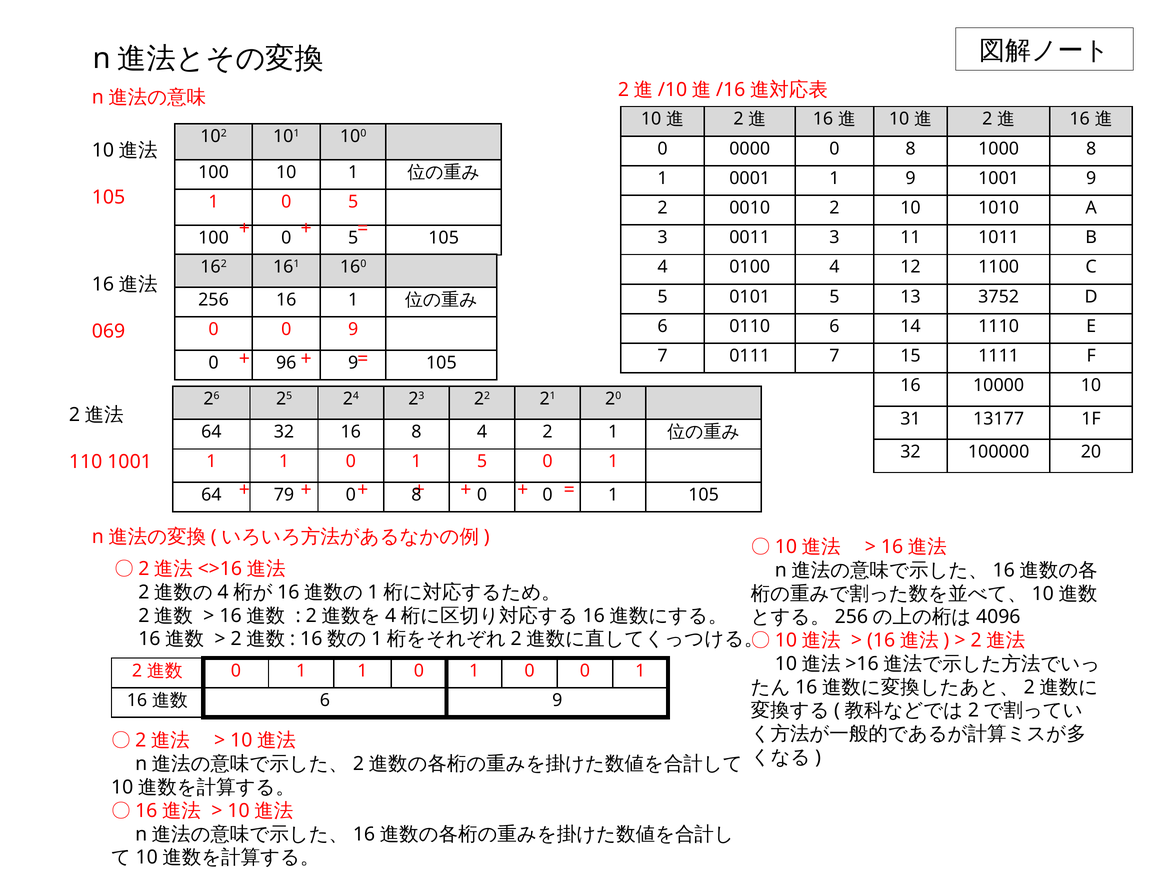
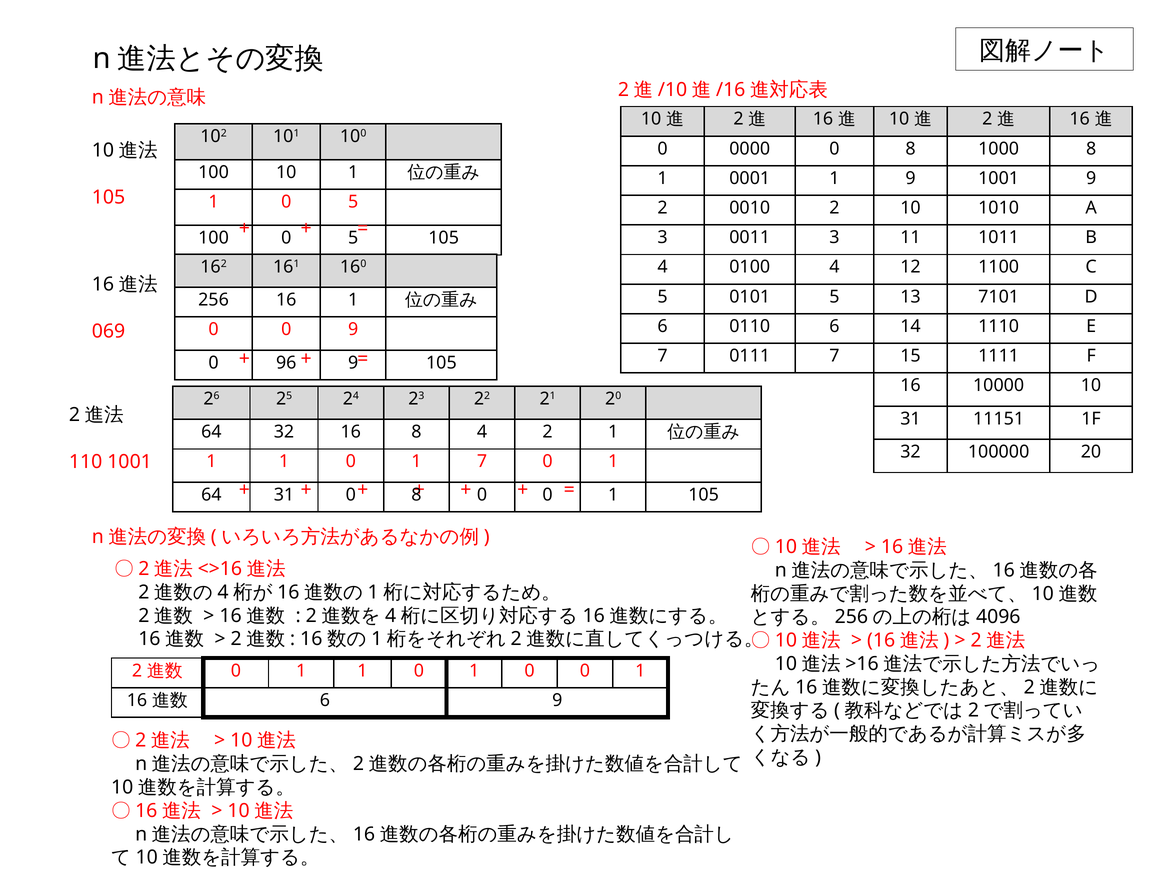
3752: 3752 -> 7101
13177: 13177 -> 11151
1 5: 5 -> 7
64 79: 79 -> 31
